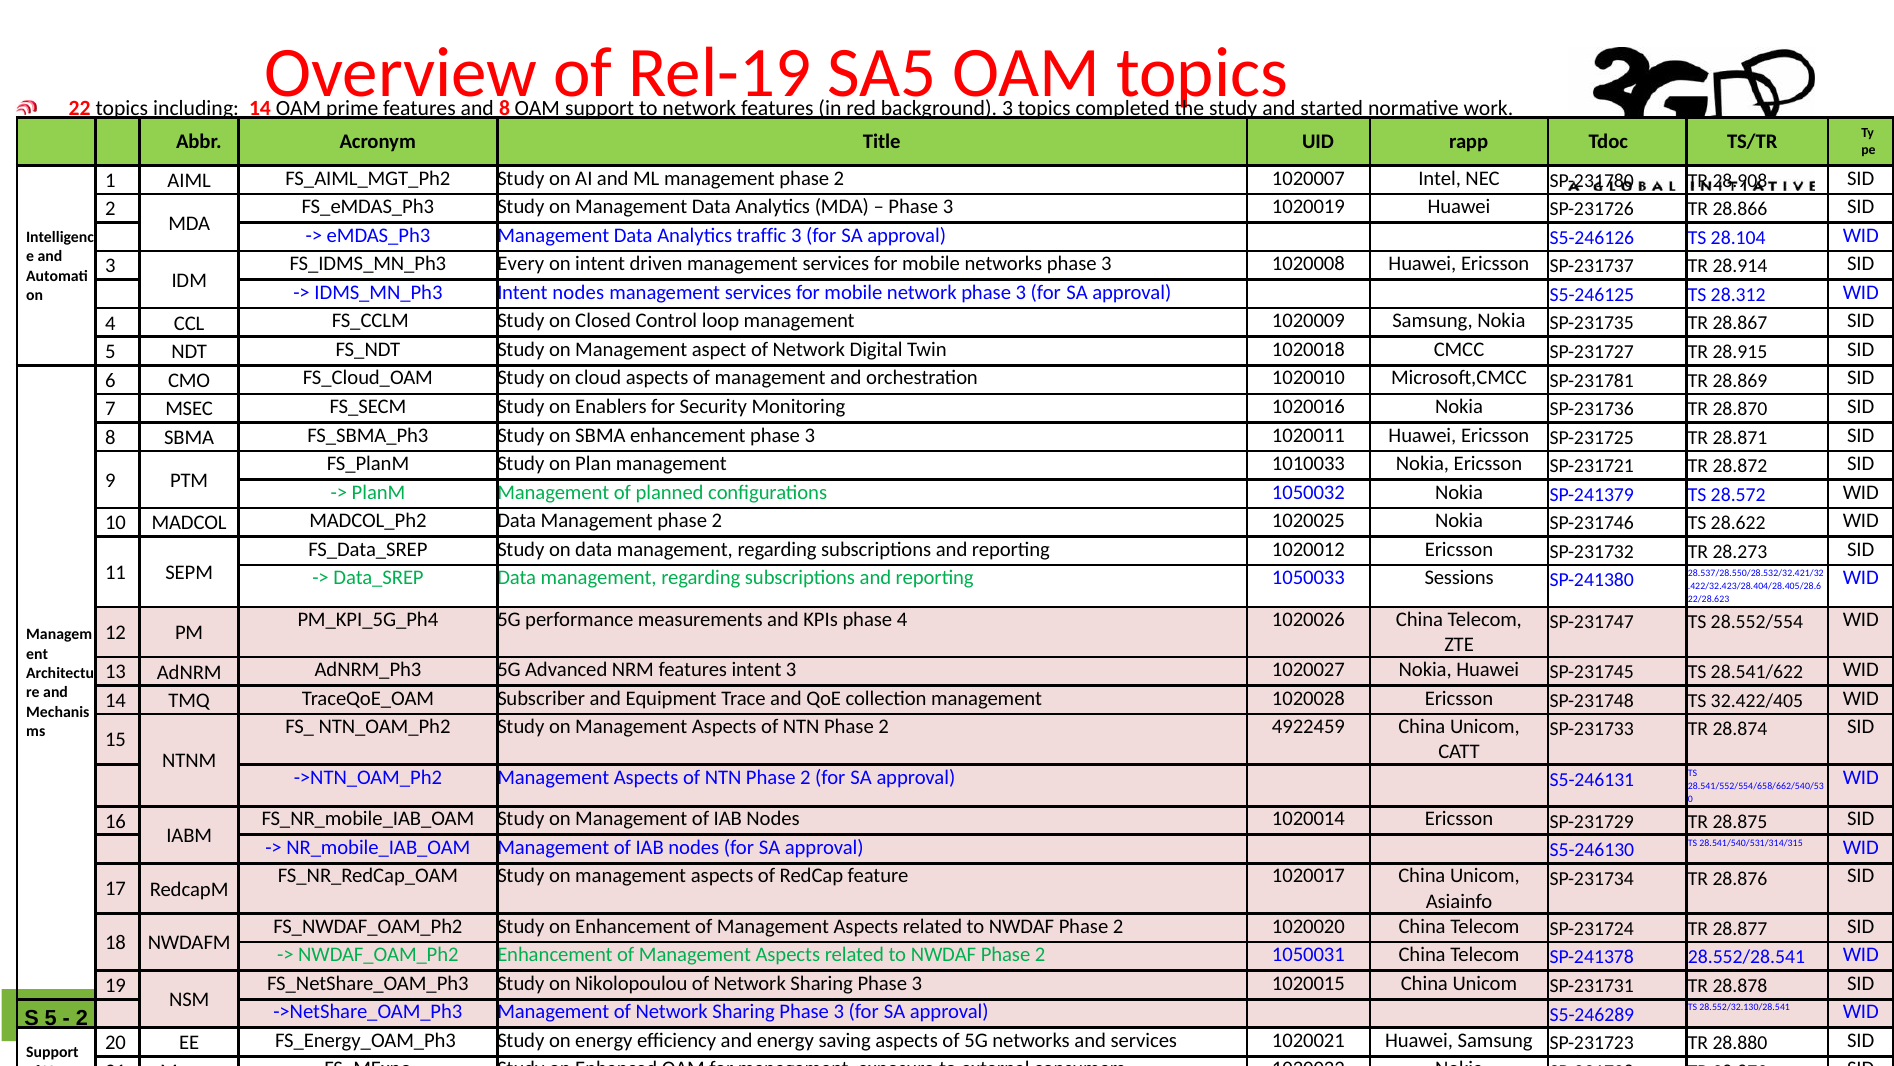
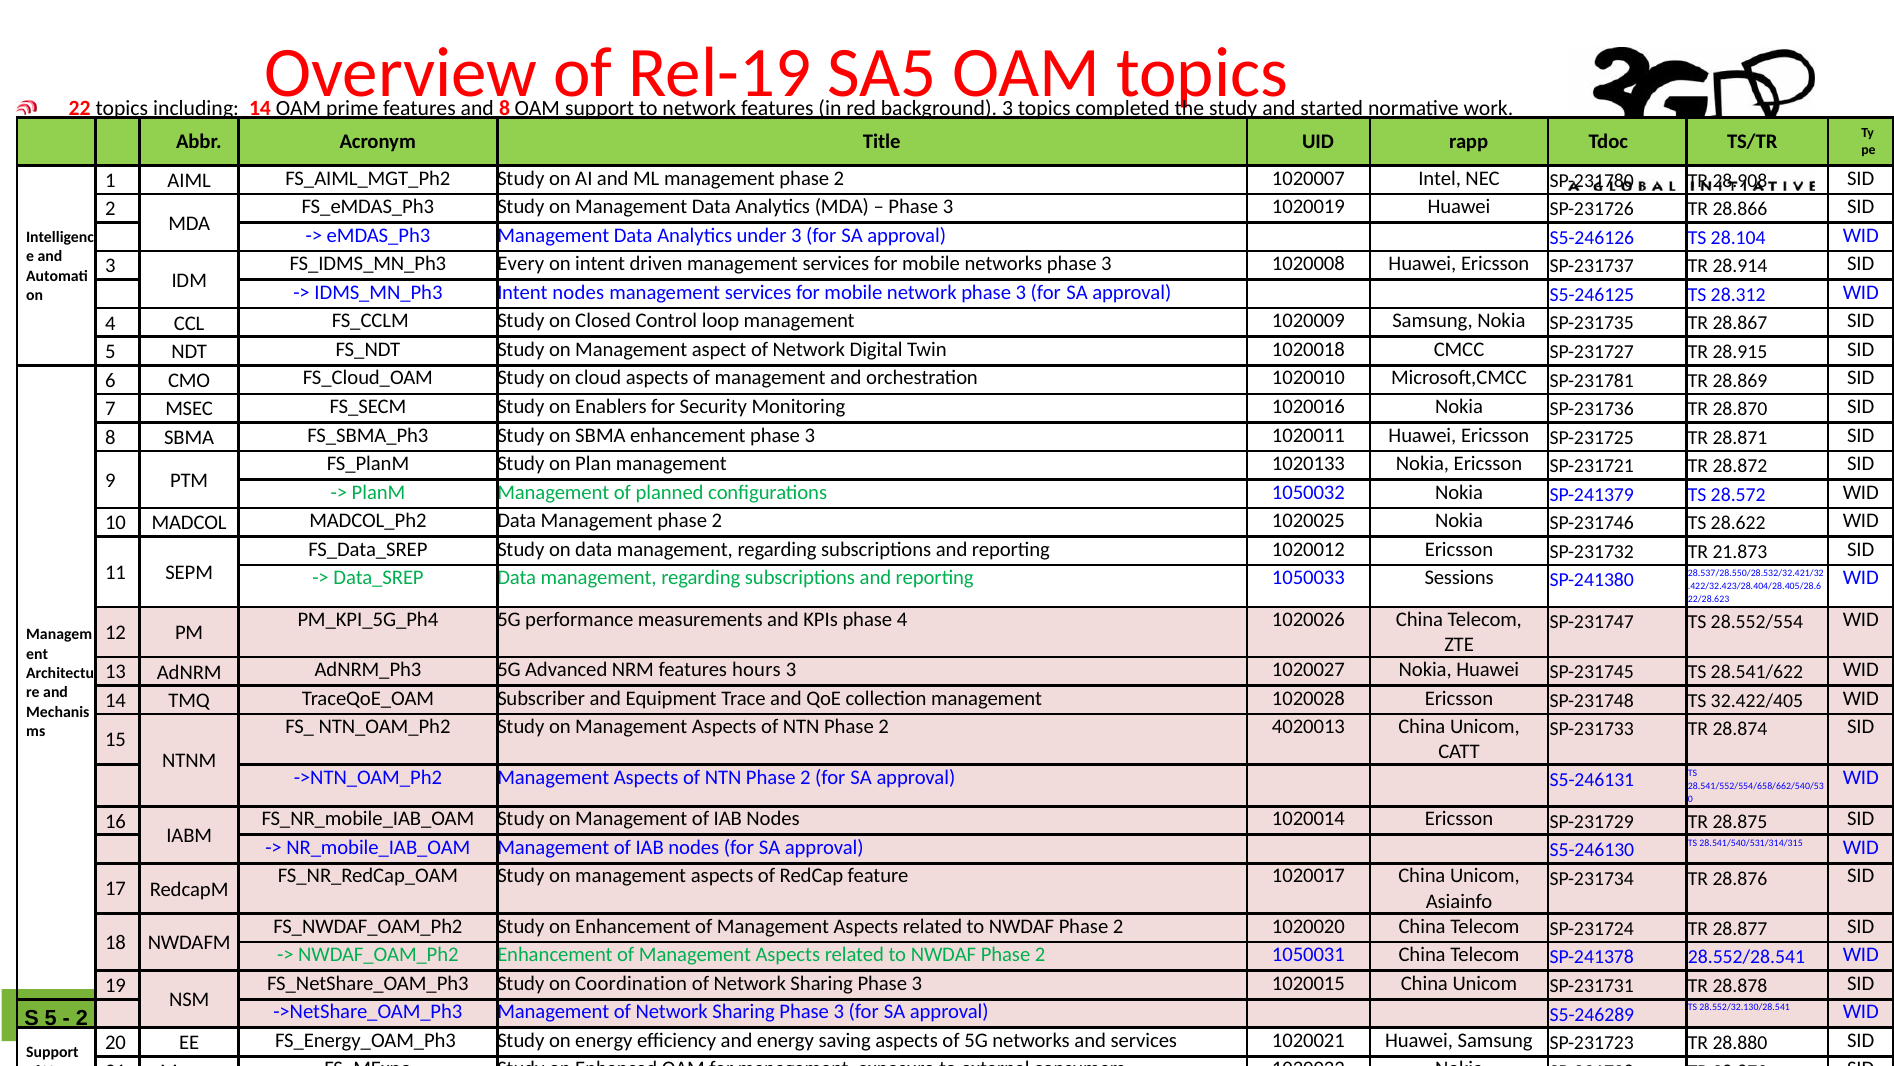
traffic: traffic -> under
1010033: 1010033 -> 1020133
28.273: 28.273 -> 21.873
features intent: intent -> hours
4922459: 4922459 -> 4020013
Nikolopoulou: Nikolopoulou -> Coordination
